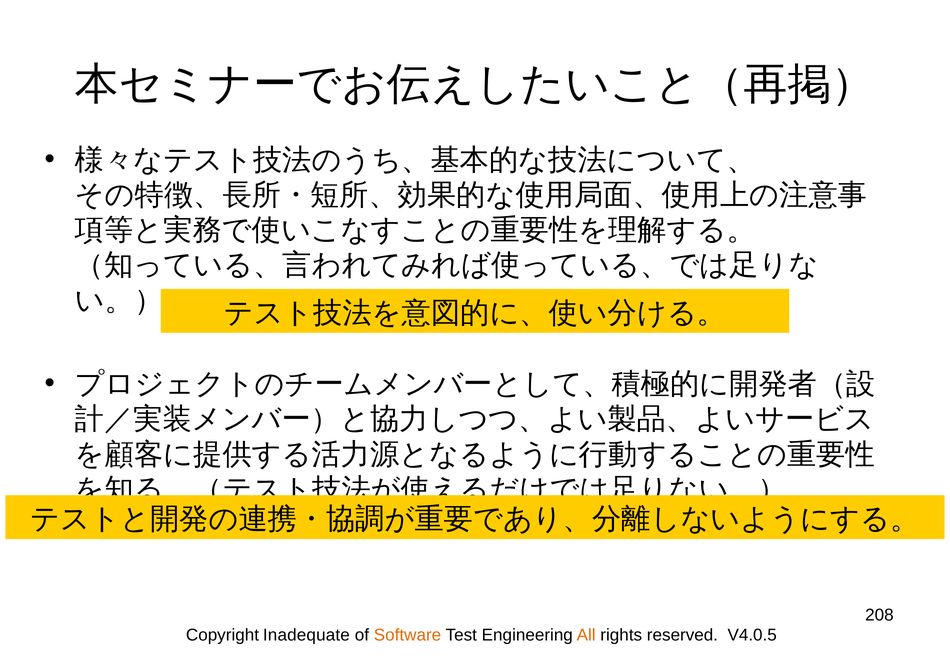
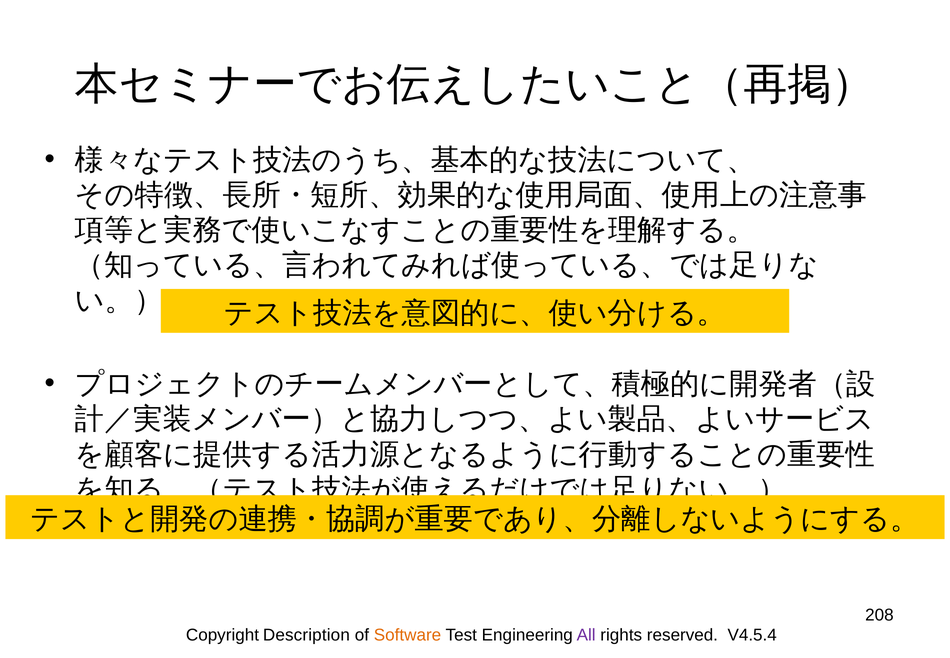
Inadequate: Inadequate -> Description
All colour: orange -> purple
V4.0.5: V4.0.5 -> V4.5.4
